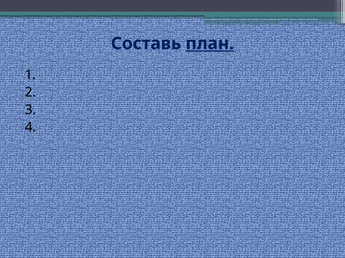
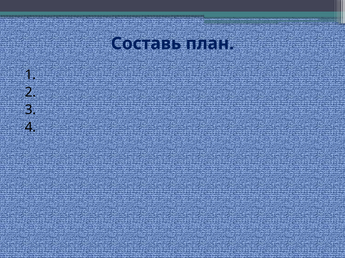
план underline: present -> none
